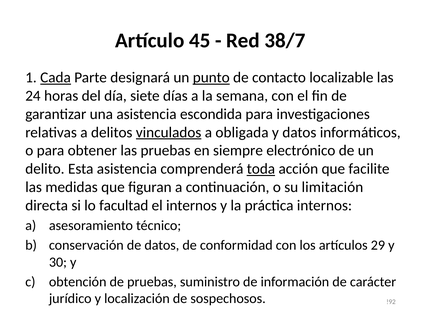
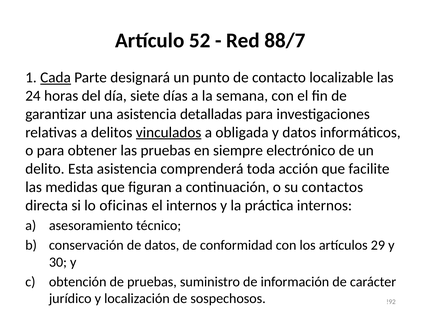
45: 45 -> 52
38/7: 38/7 -> 88/7
punto underline: present -> none
escondida: escondida -> detalladas
toda underline: present -> none
limitación: limitación -> contactos
facultad: facultad -> oficinas
